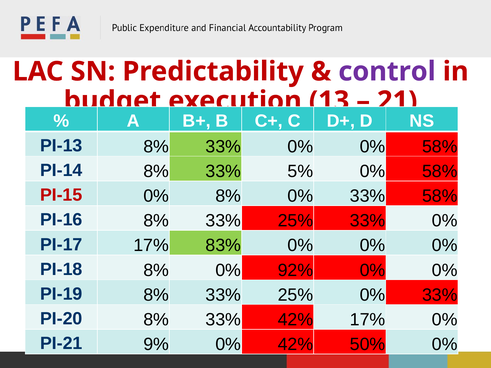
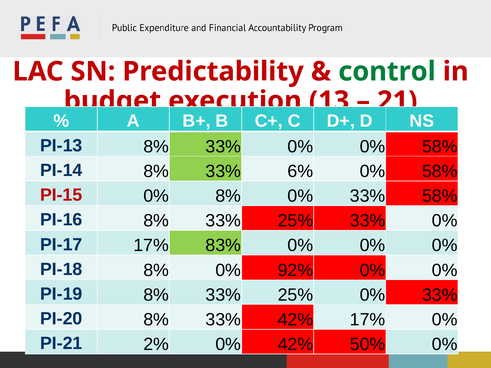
control colour: purple -> green
5%: 5% -> 6%
9%: 9% -> 2%
